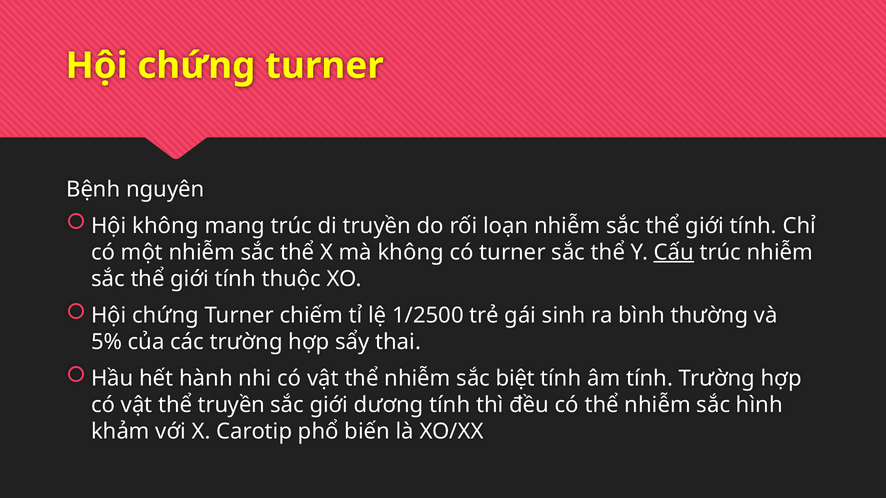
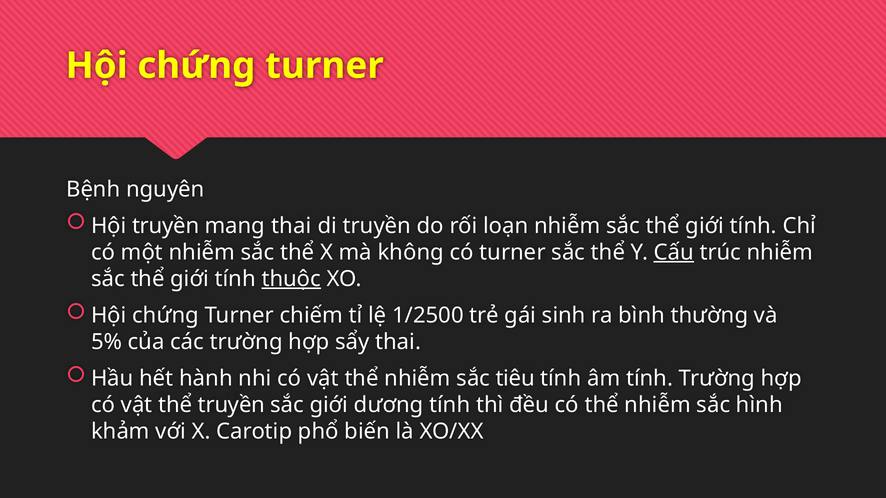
Hội không: không -> truyền
mang trúc: trúc -> thai
thuộc underline: none -> present
biệt: biệt -> tiêu
